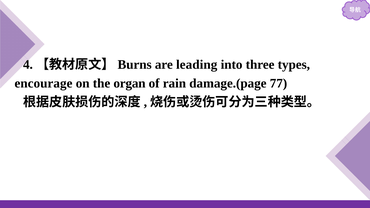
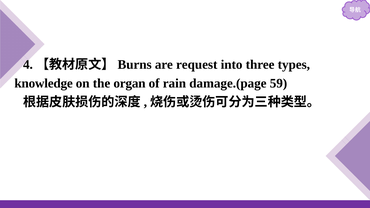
leading: leading -> request
encourage: encourage -> knowledge
77: 77 -> 59
